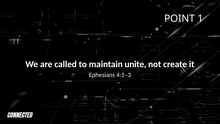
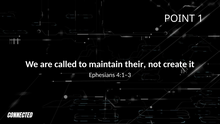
unite: unite -> their
